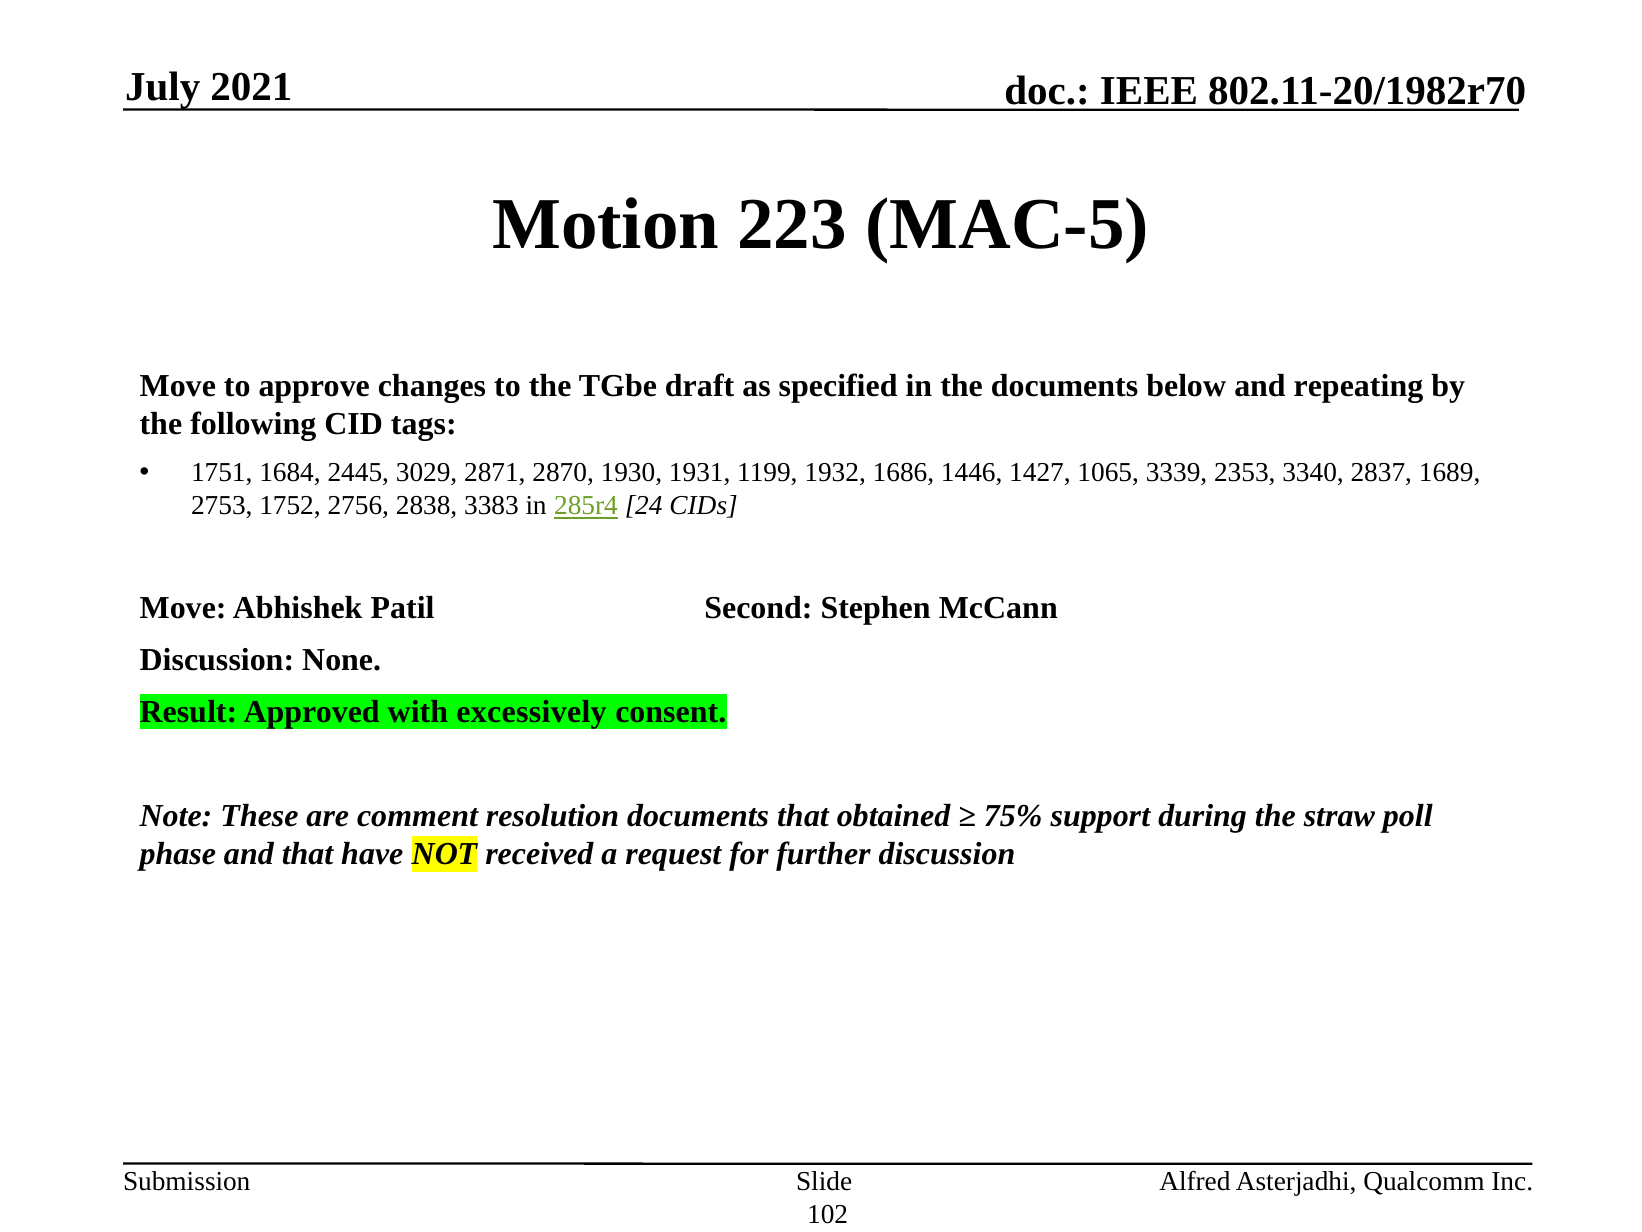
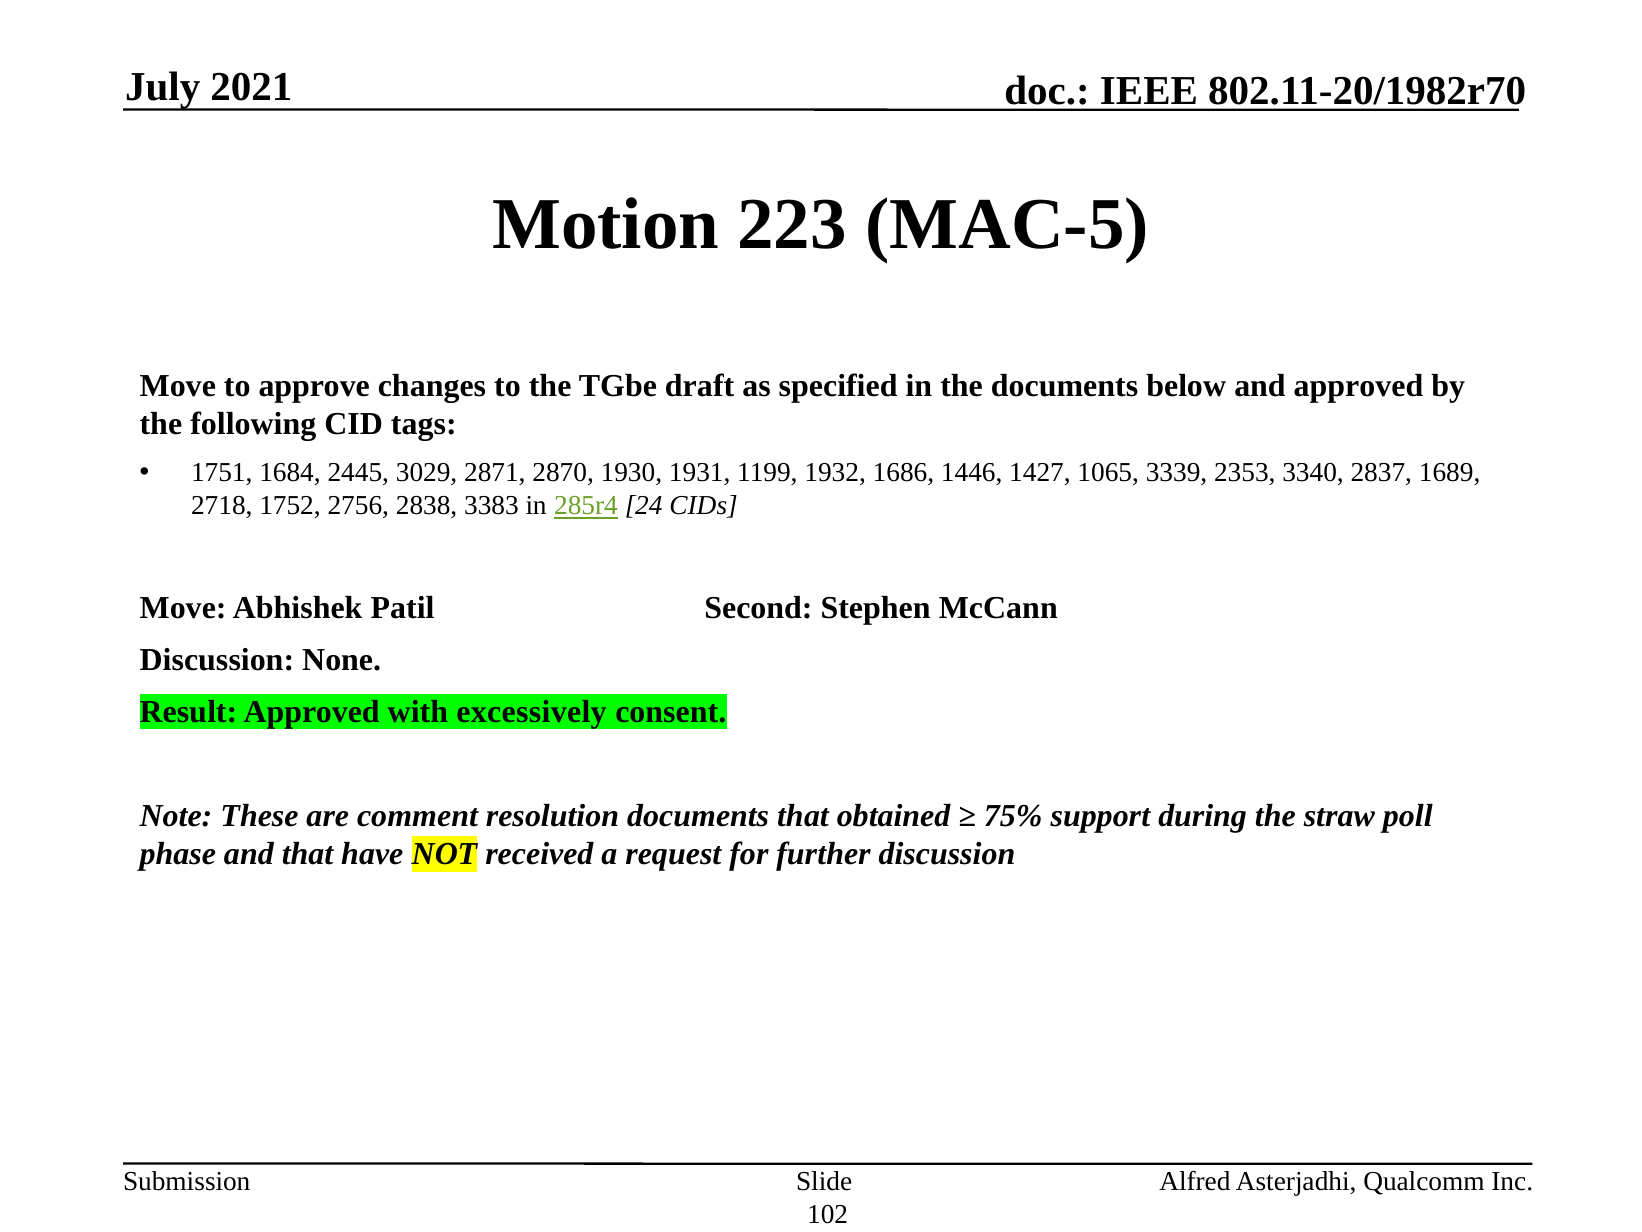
and repeating: repeating -> approved
2753: 2753 -> 2718
